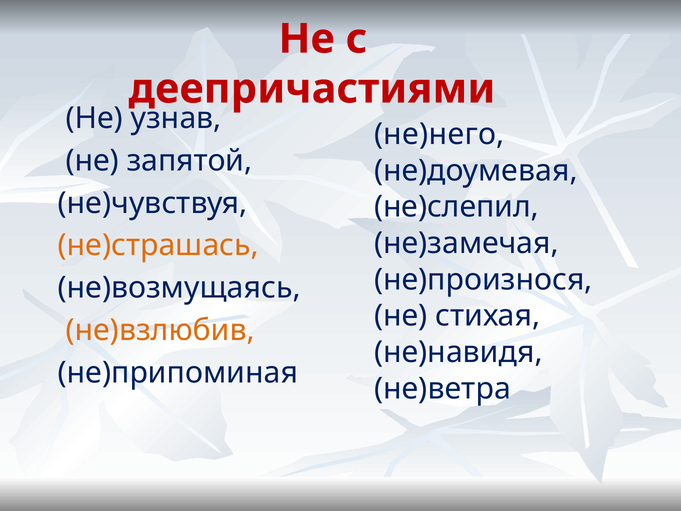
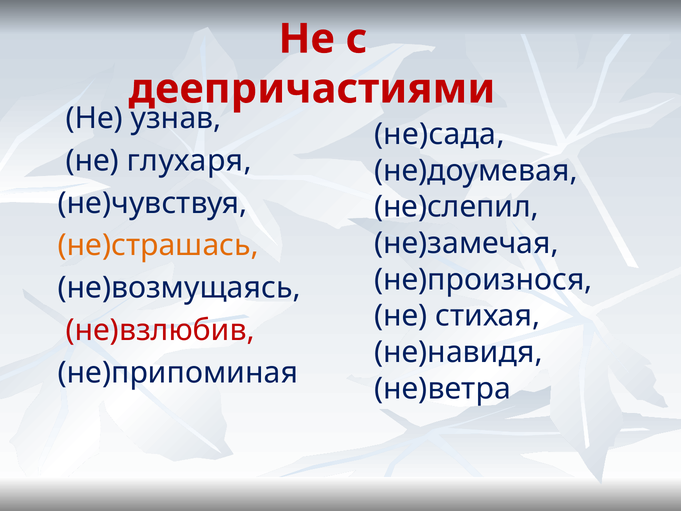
не)него: не)него -> не)сада
запятой: запятой -> глухаря
не)взлюбив colour: orange -> red
